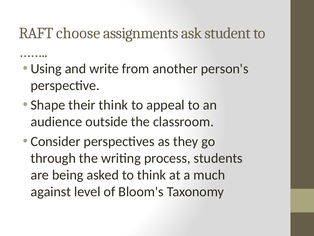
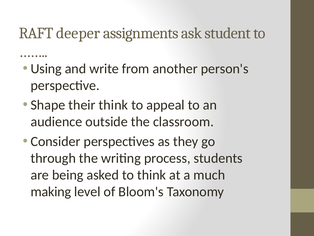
choose: choose -> deeper
against: against -> making
